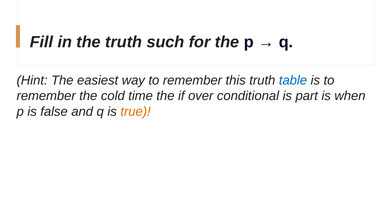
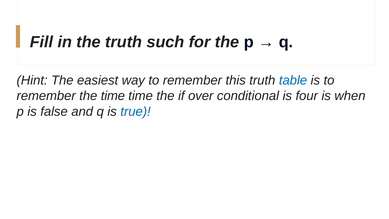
the cold: cold -> time
part: part -> four
true colour: orange -> blue
